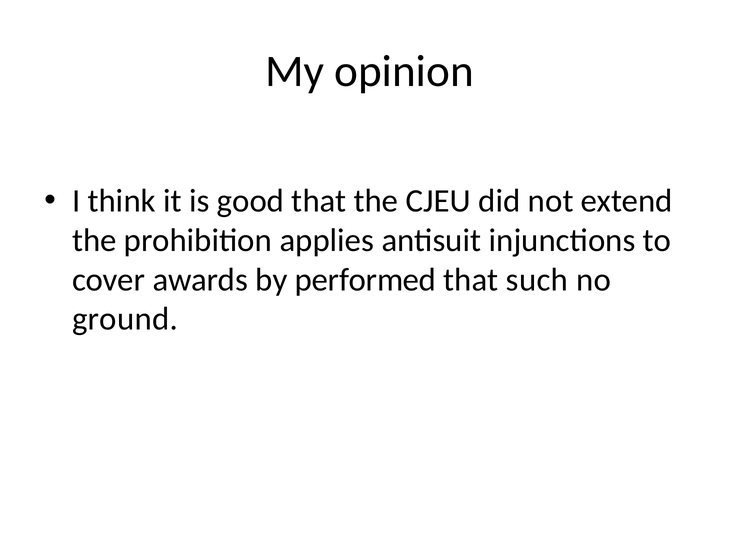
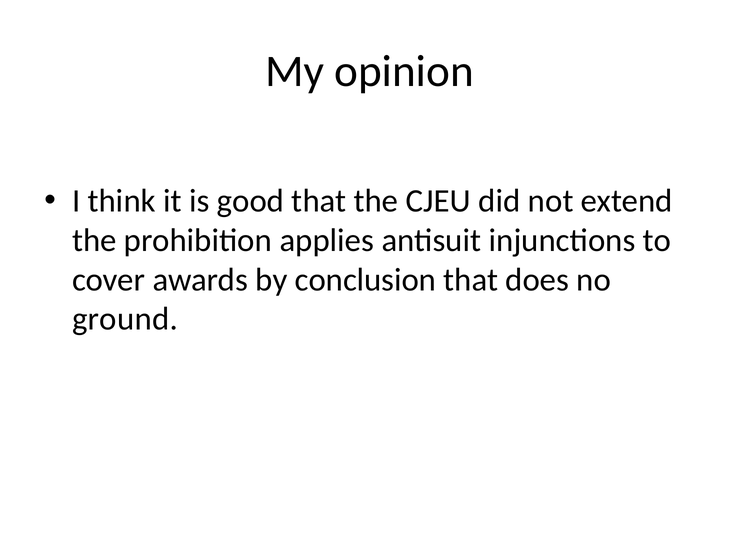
performed: performed -> conclusion
such: such -> does
